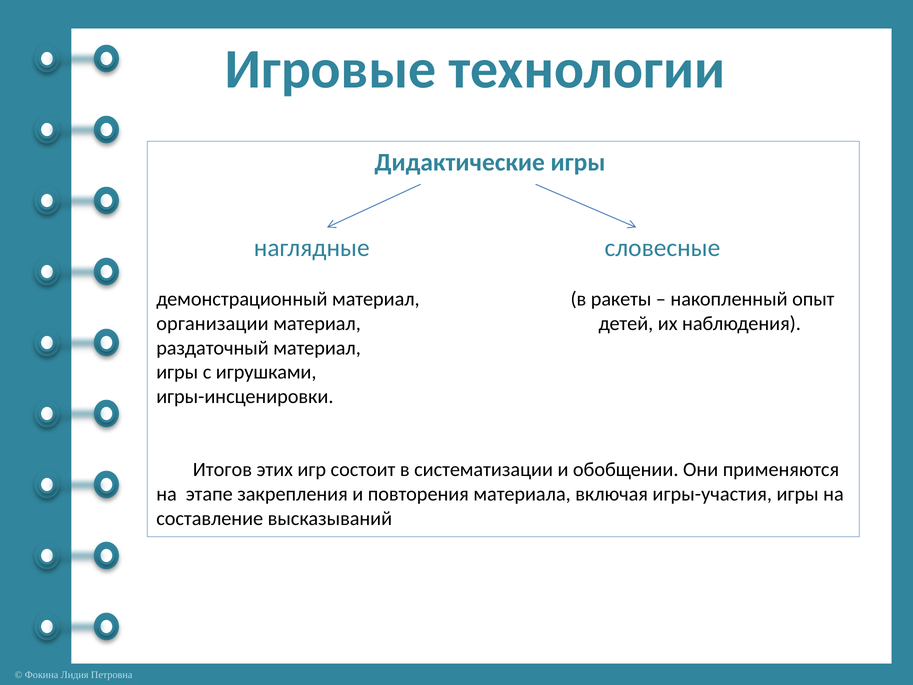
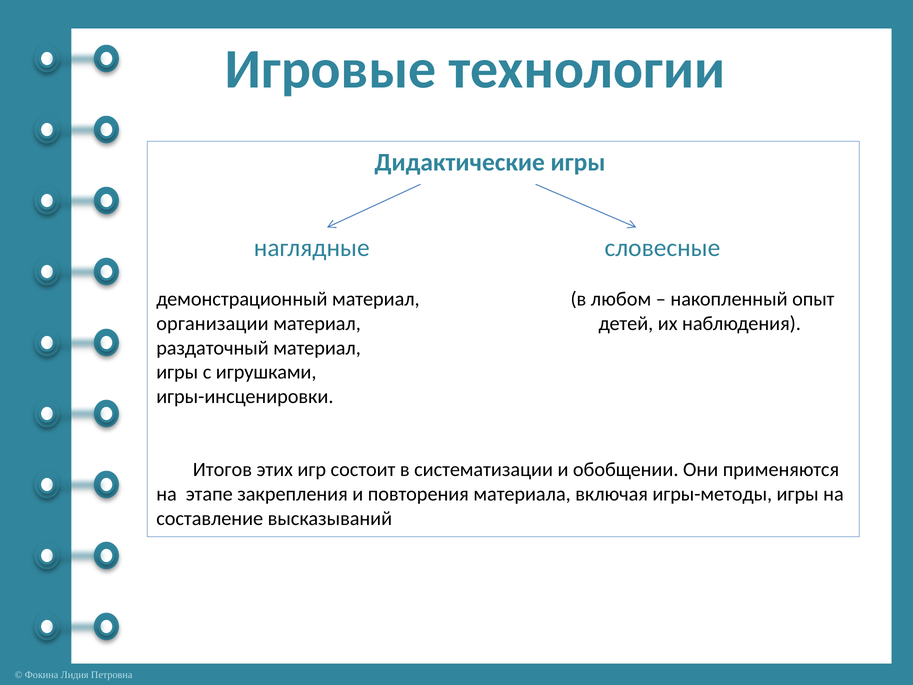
ракеты: ракеты -> любом
игры-участия: игры-участия -> игры-методы
